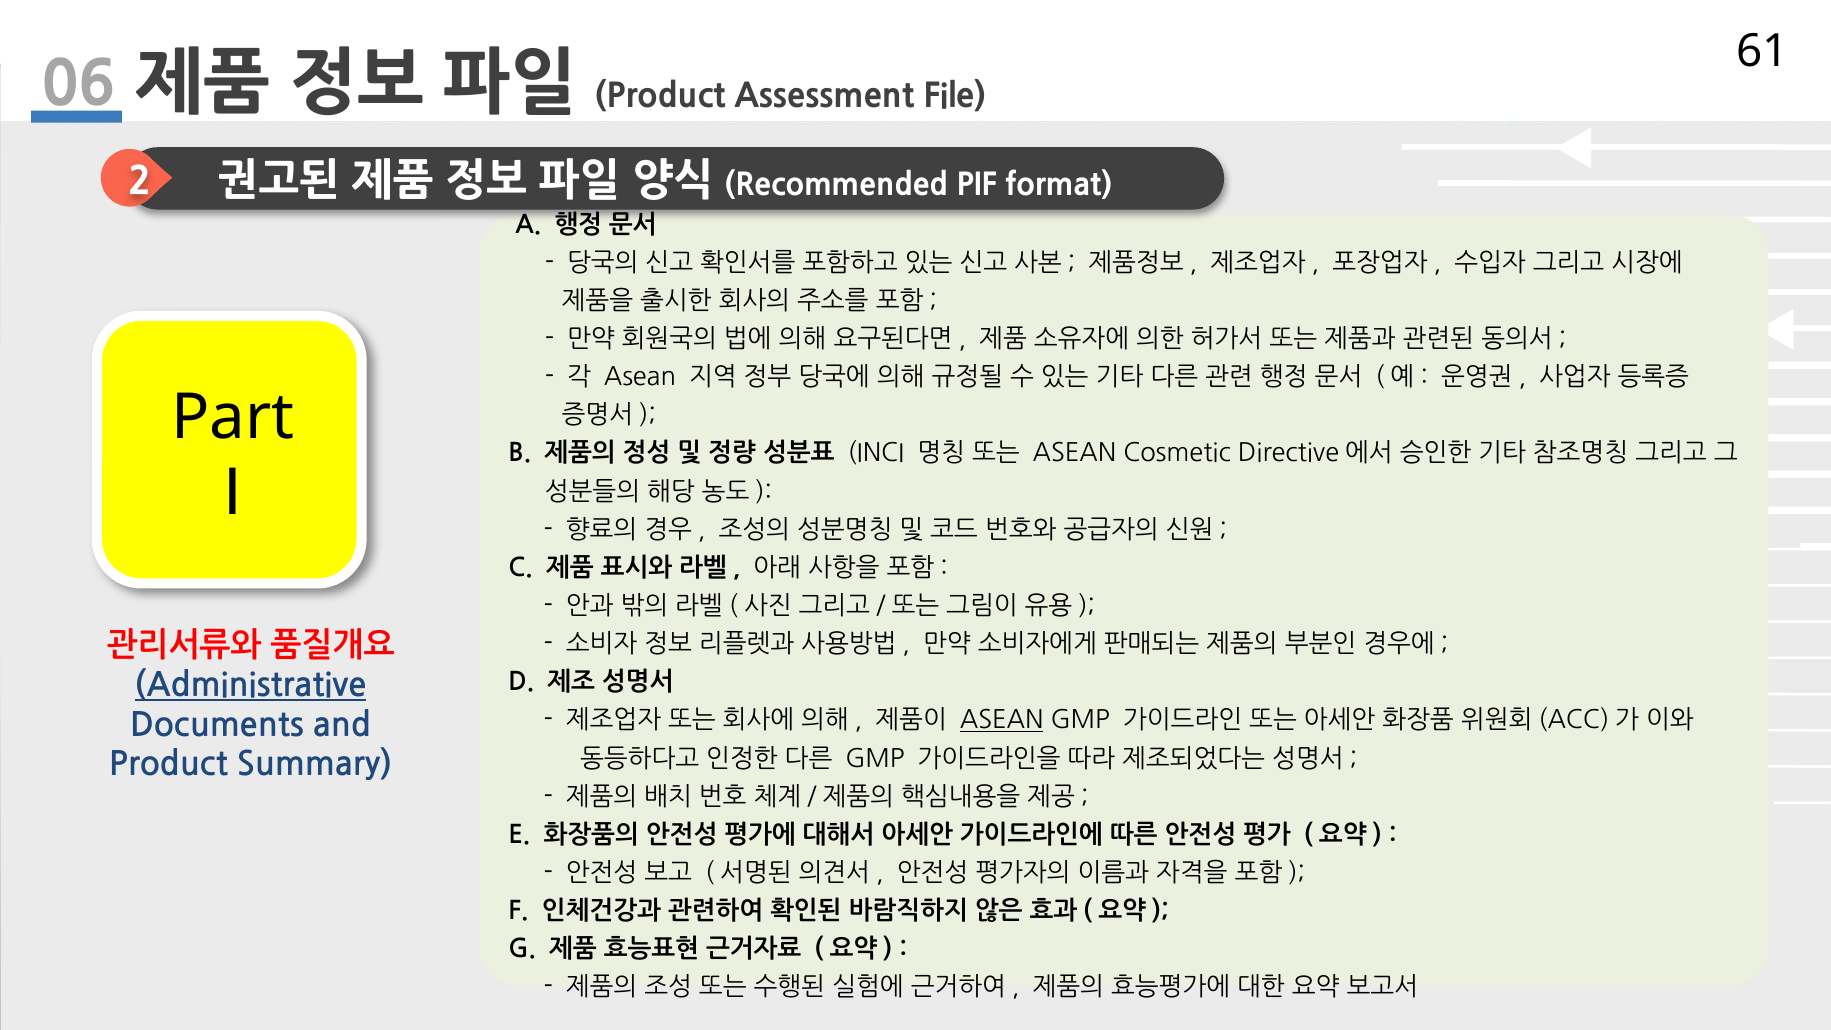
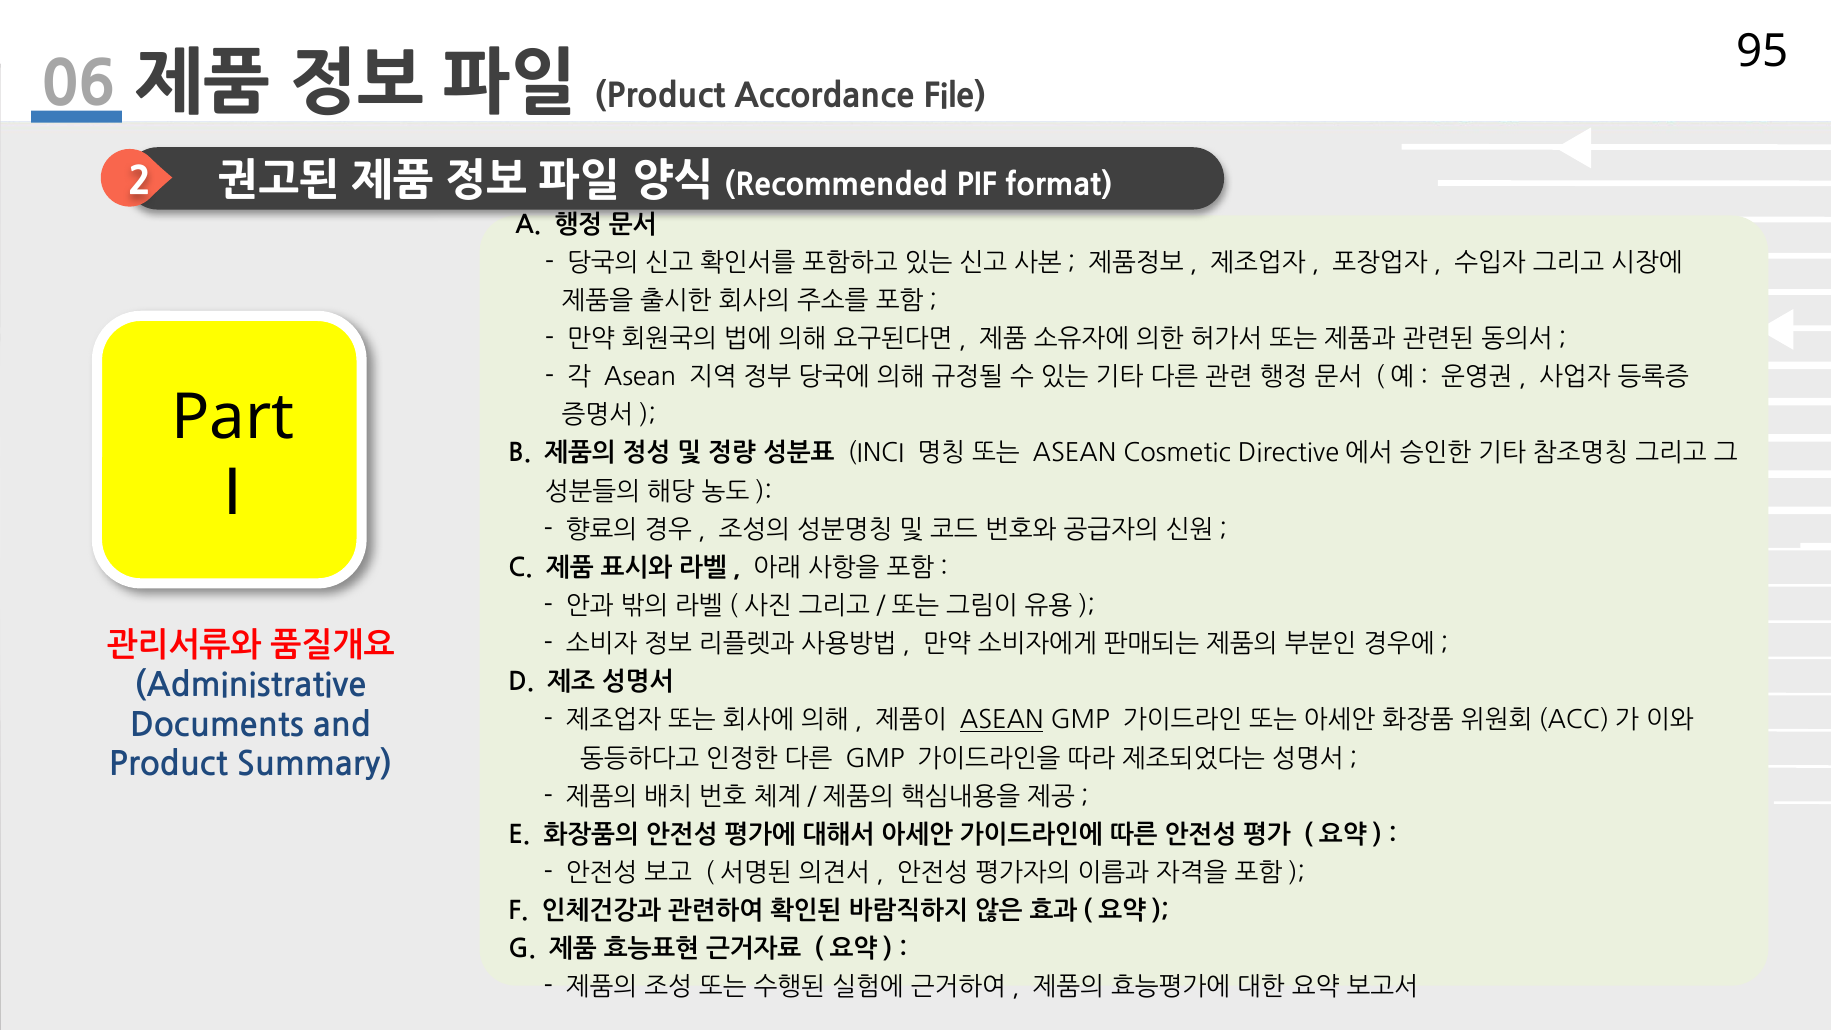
Assessment: Assessment -> Accordance
61: 61 -> 95
Administrative underline: present -> none
